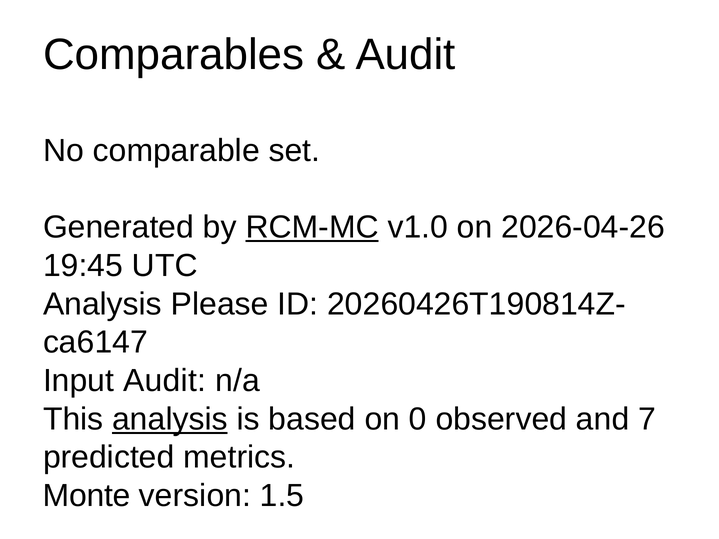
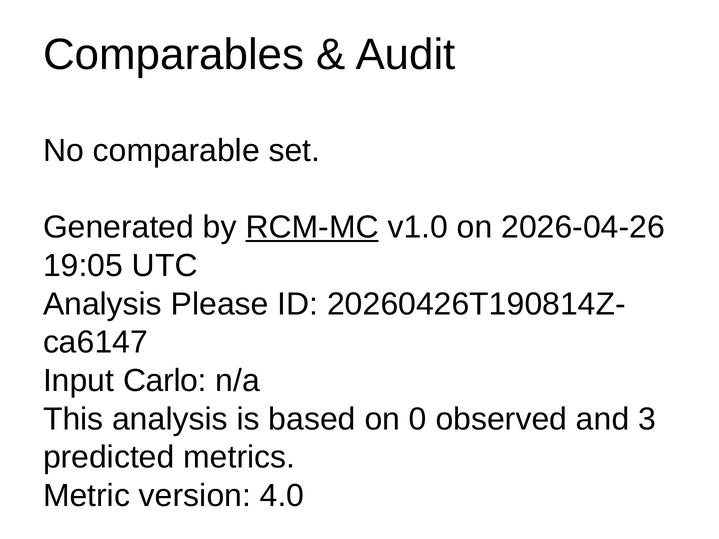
19:45: 19:45 -> 19:05
Input Audit: Audit -> Carlo
analysis at (170, 419) underline: present -> none
7: 7 -> 3
Monte: Monte -> Metric
1.5: 1.5 -> 4.0
